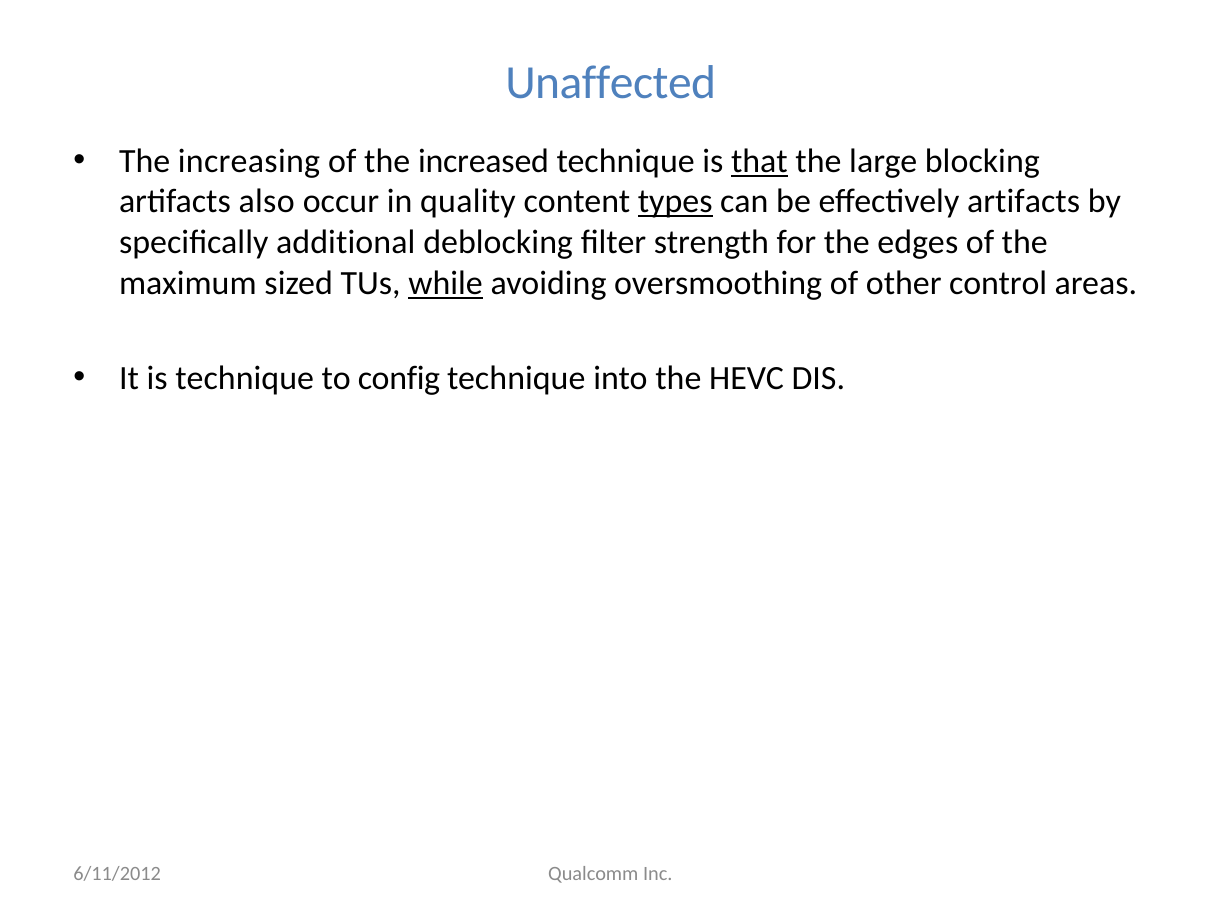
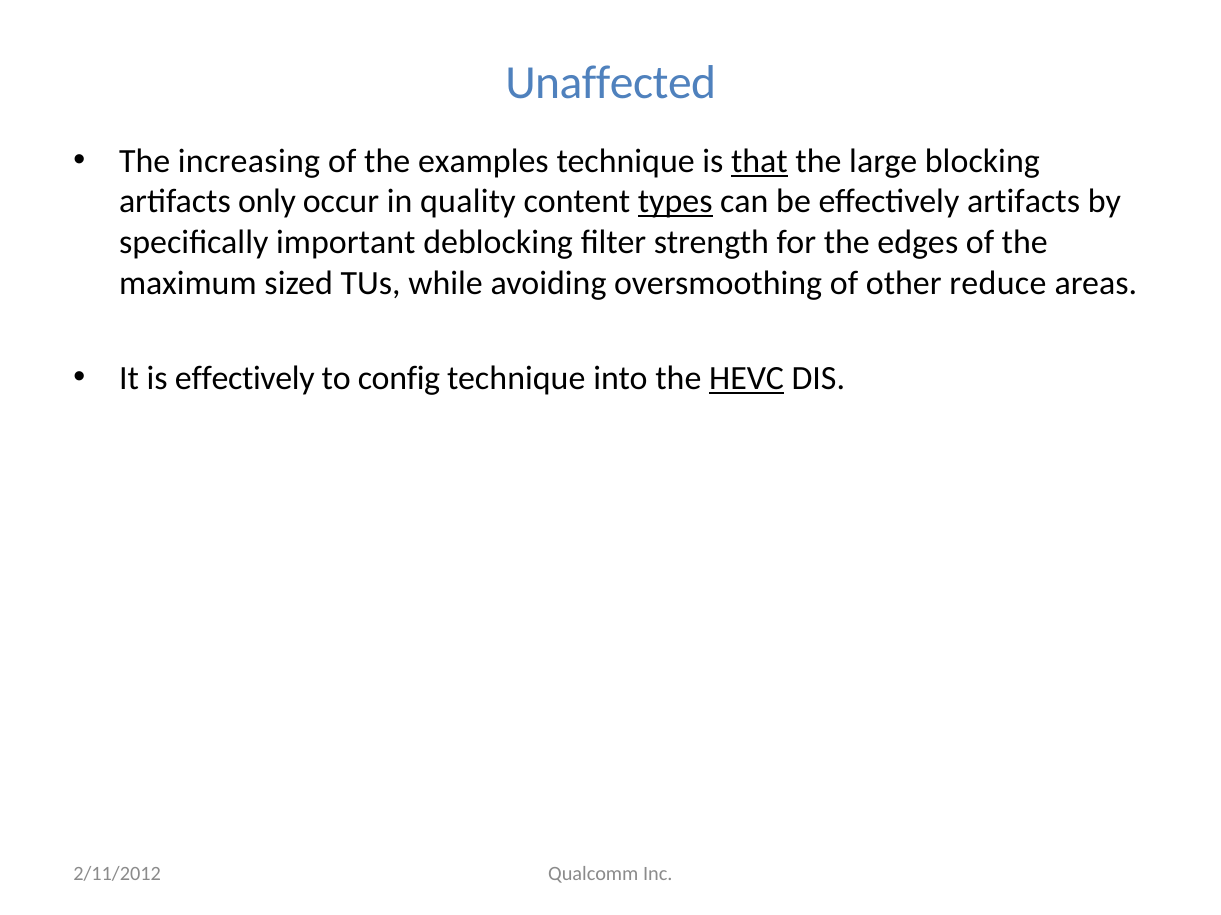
increased: increased -> examples
also: also -> only
additional: additional -> important
while underline: present -> none
control: control -> reduce
is technique: technique -> effectively
HEVC underline: none -> present
6/11/2012: 6/11/2012 -> 2/11/2012
